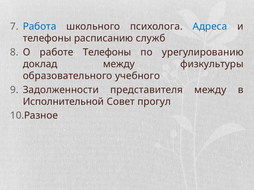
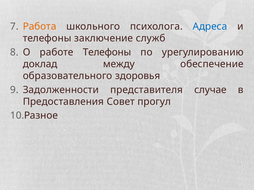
Работа colour: blue -> orange
расписанию: расписанию -> заключение
физкультуры: физкультуры -> обеспечение
учебного: учебного -> здоровья
представителя между: между -> случае
Исполнительной: Исполнительной -> Предоставления
